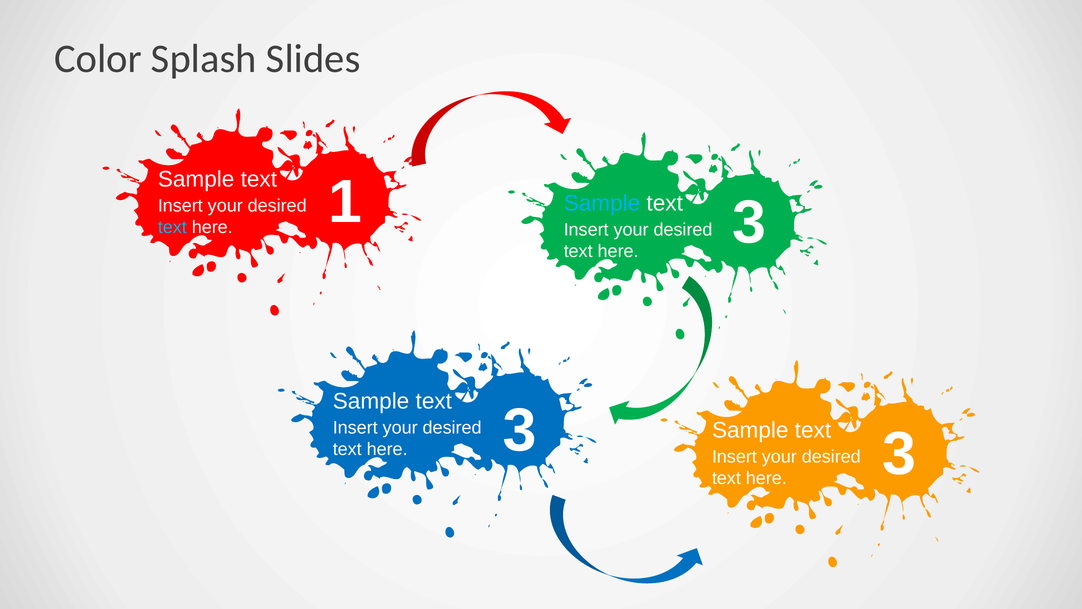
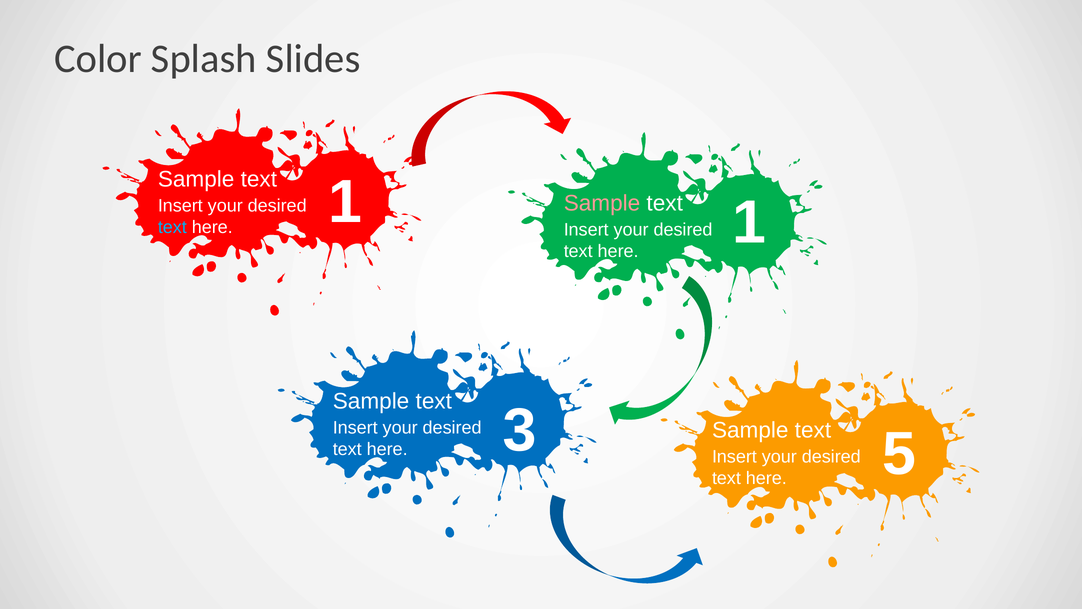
1 3: 3 -> 1
Sample at (602, 203) colour: light blue -> pink
3 at (899, 454): 3 -> 5
